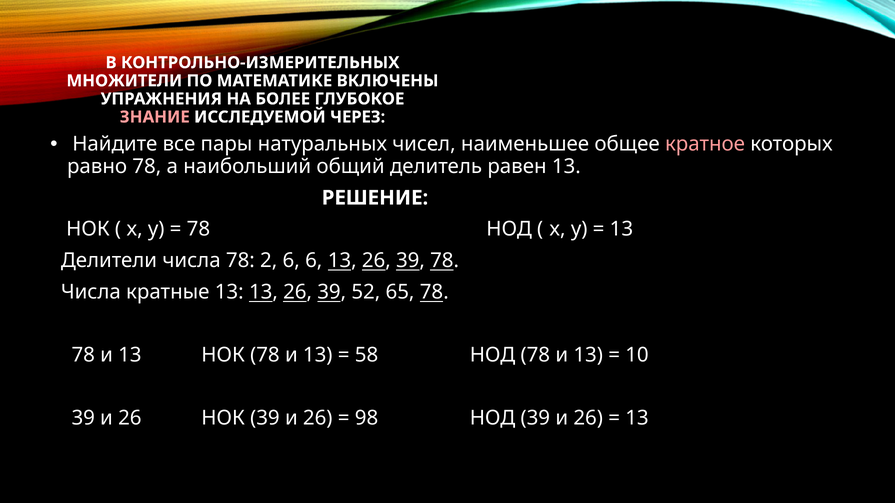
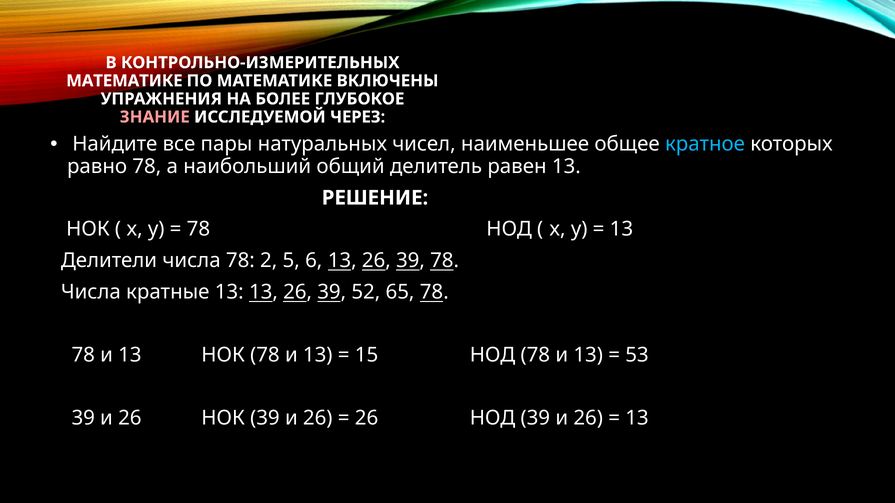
МНОЖИТЕЛИ at (124, 81): МНОЖИТЕЛИ -> МАТЕМАТИКЕ
кратное colour: pink -> light blue
2 6: 6 -> 5
58: 58 -> 15
10: 10 -> 53
98 at (367, 418): 98 -> 26
